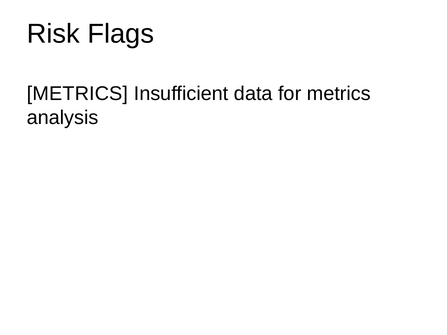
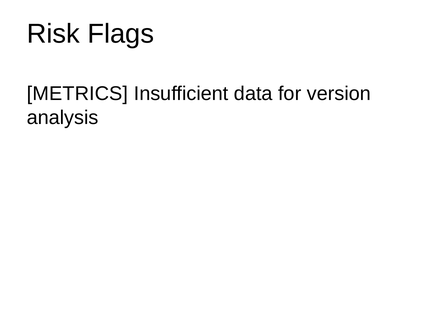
for metrics: metrics -> version
